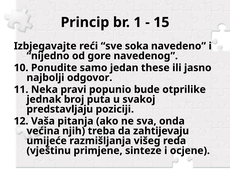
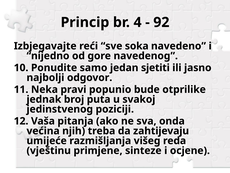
1: 1 -> 4
15: 15 -> 92
these: these -> sjetiti
predstavljaju: predstavljaju -> jedinstvenog
